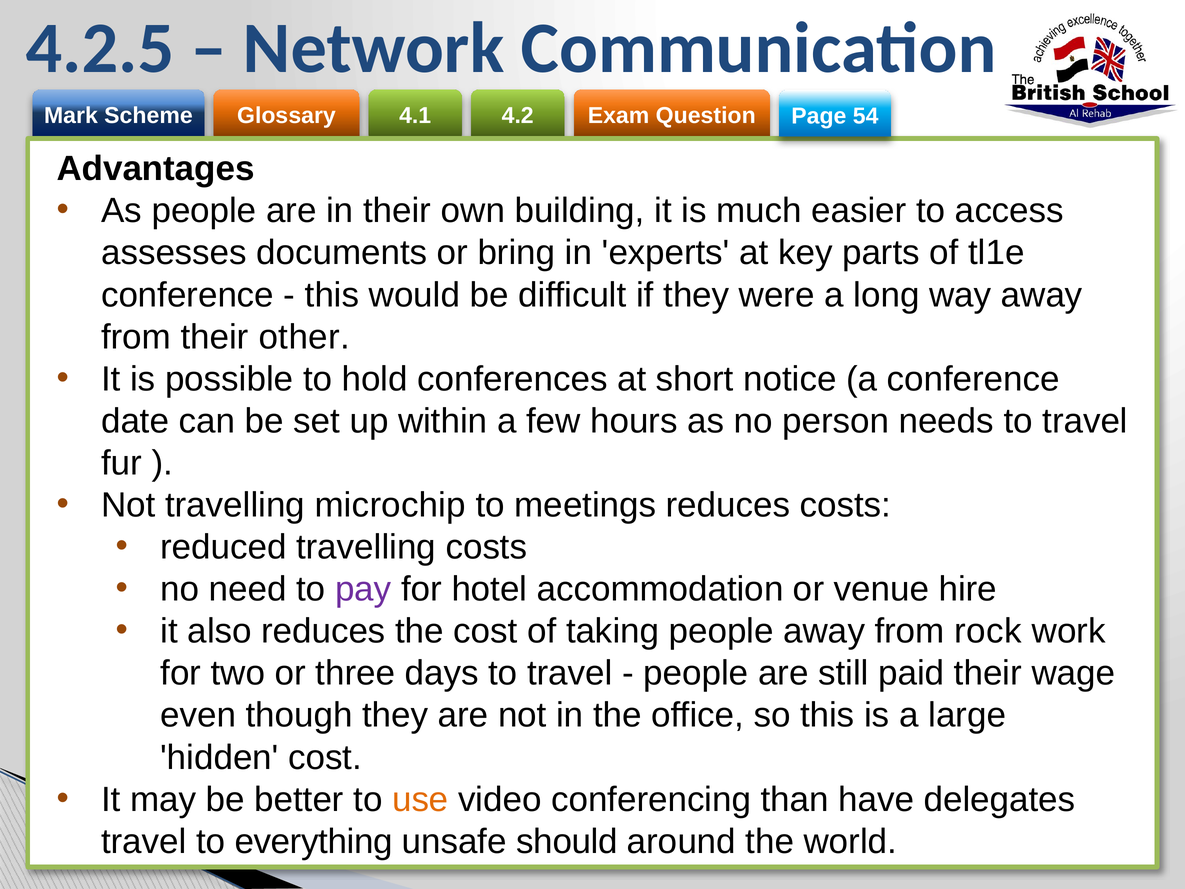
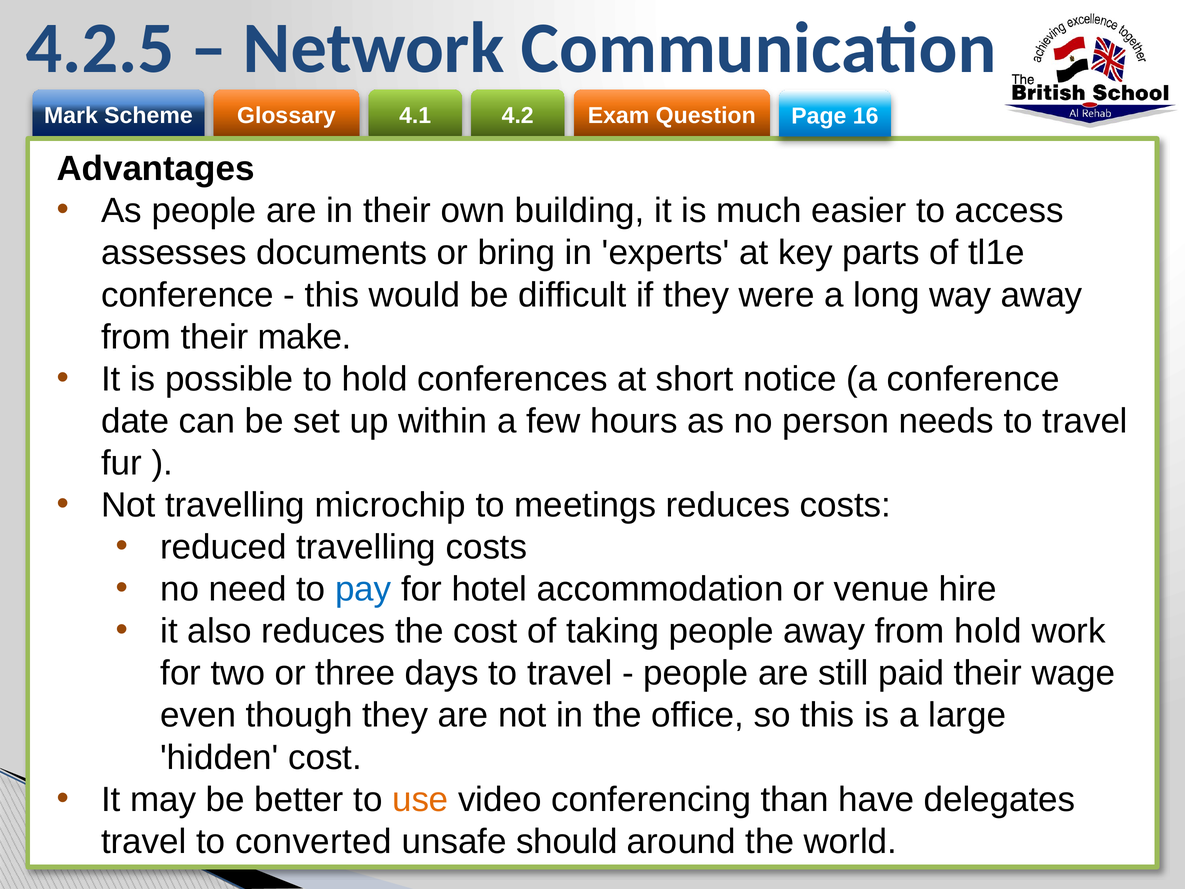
54: 54 -> 16
other: other -> make
pay colour: purple -> blue
from rock: rock -> hold
everything: everything -> converted
